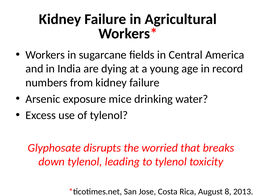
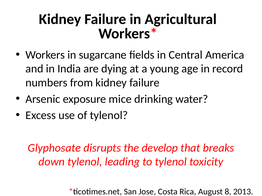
worried: worried -> develop
